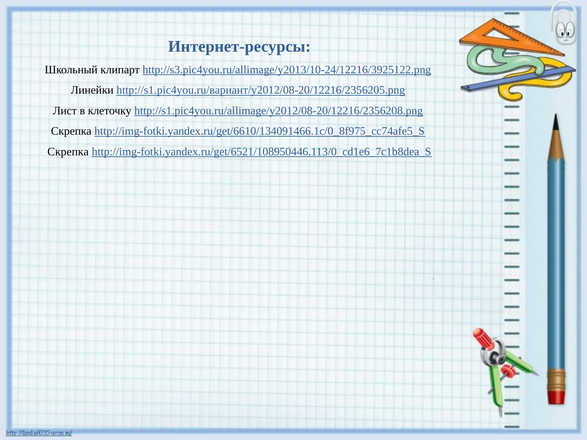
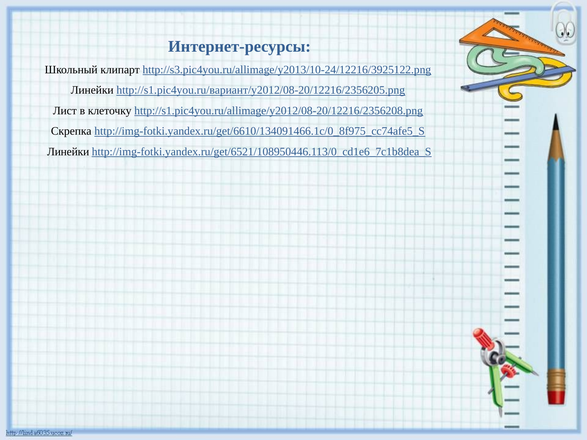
Скрепка at (68, 152): Скрепка -> Линейки
